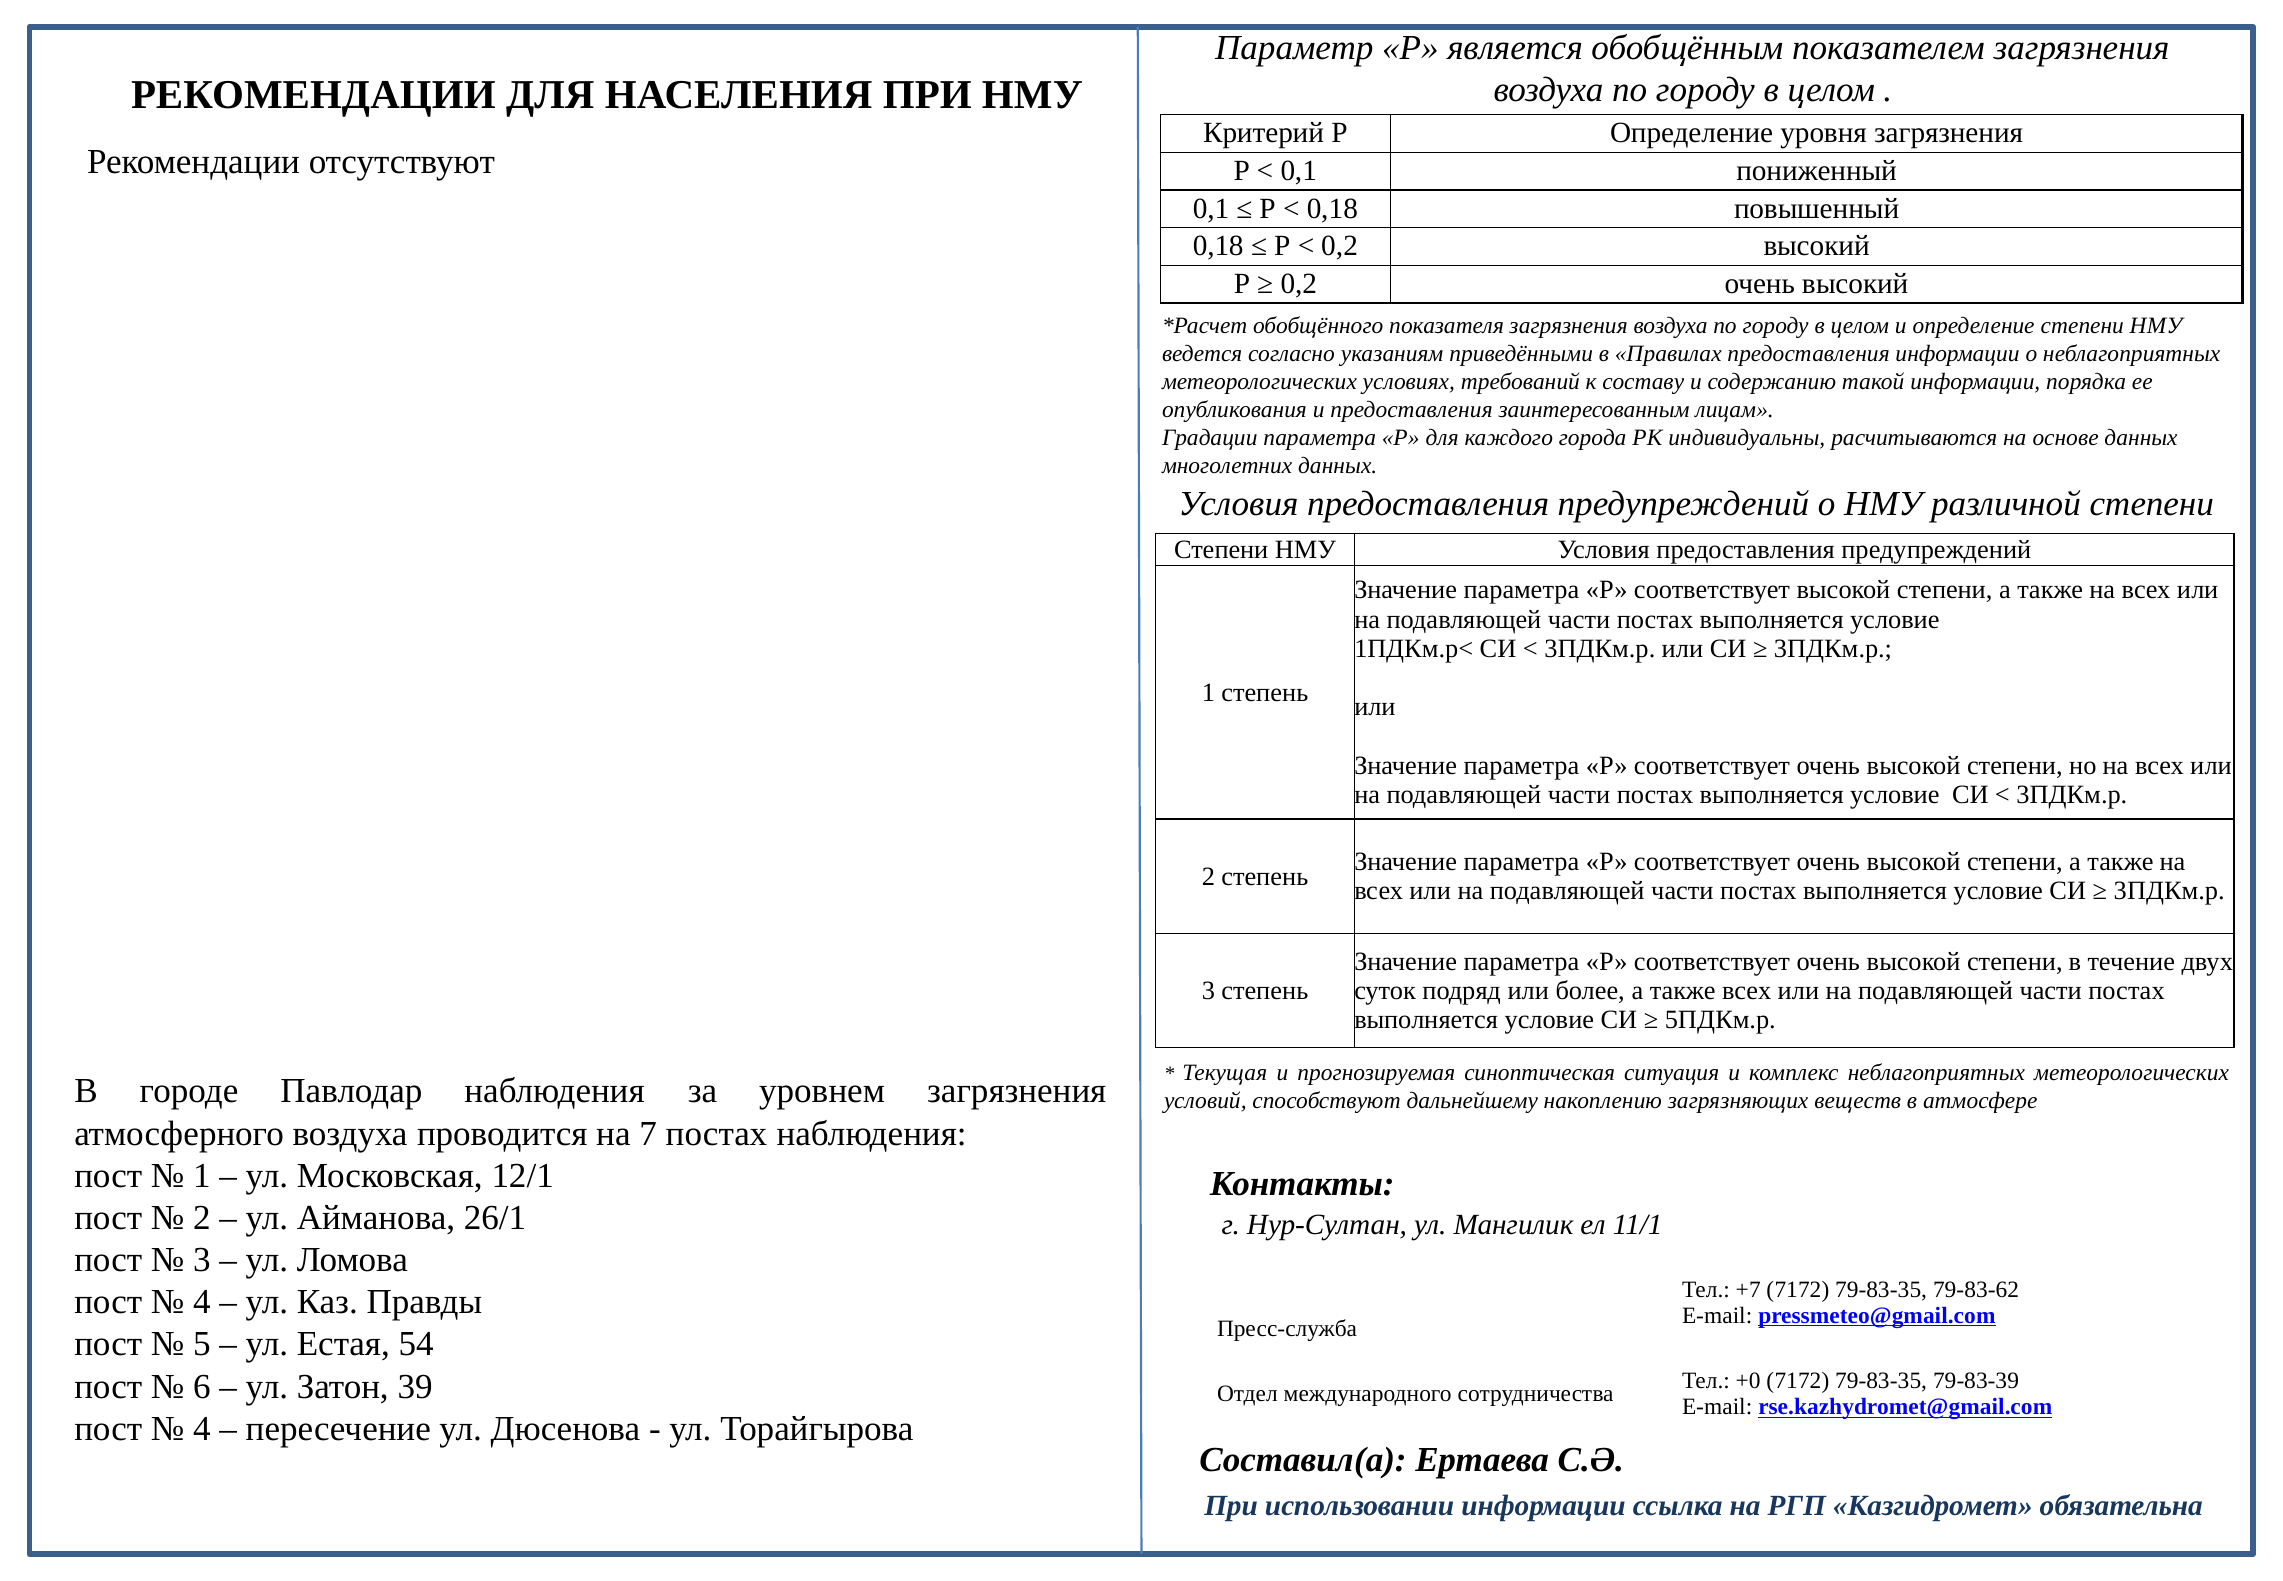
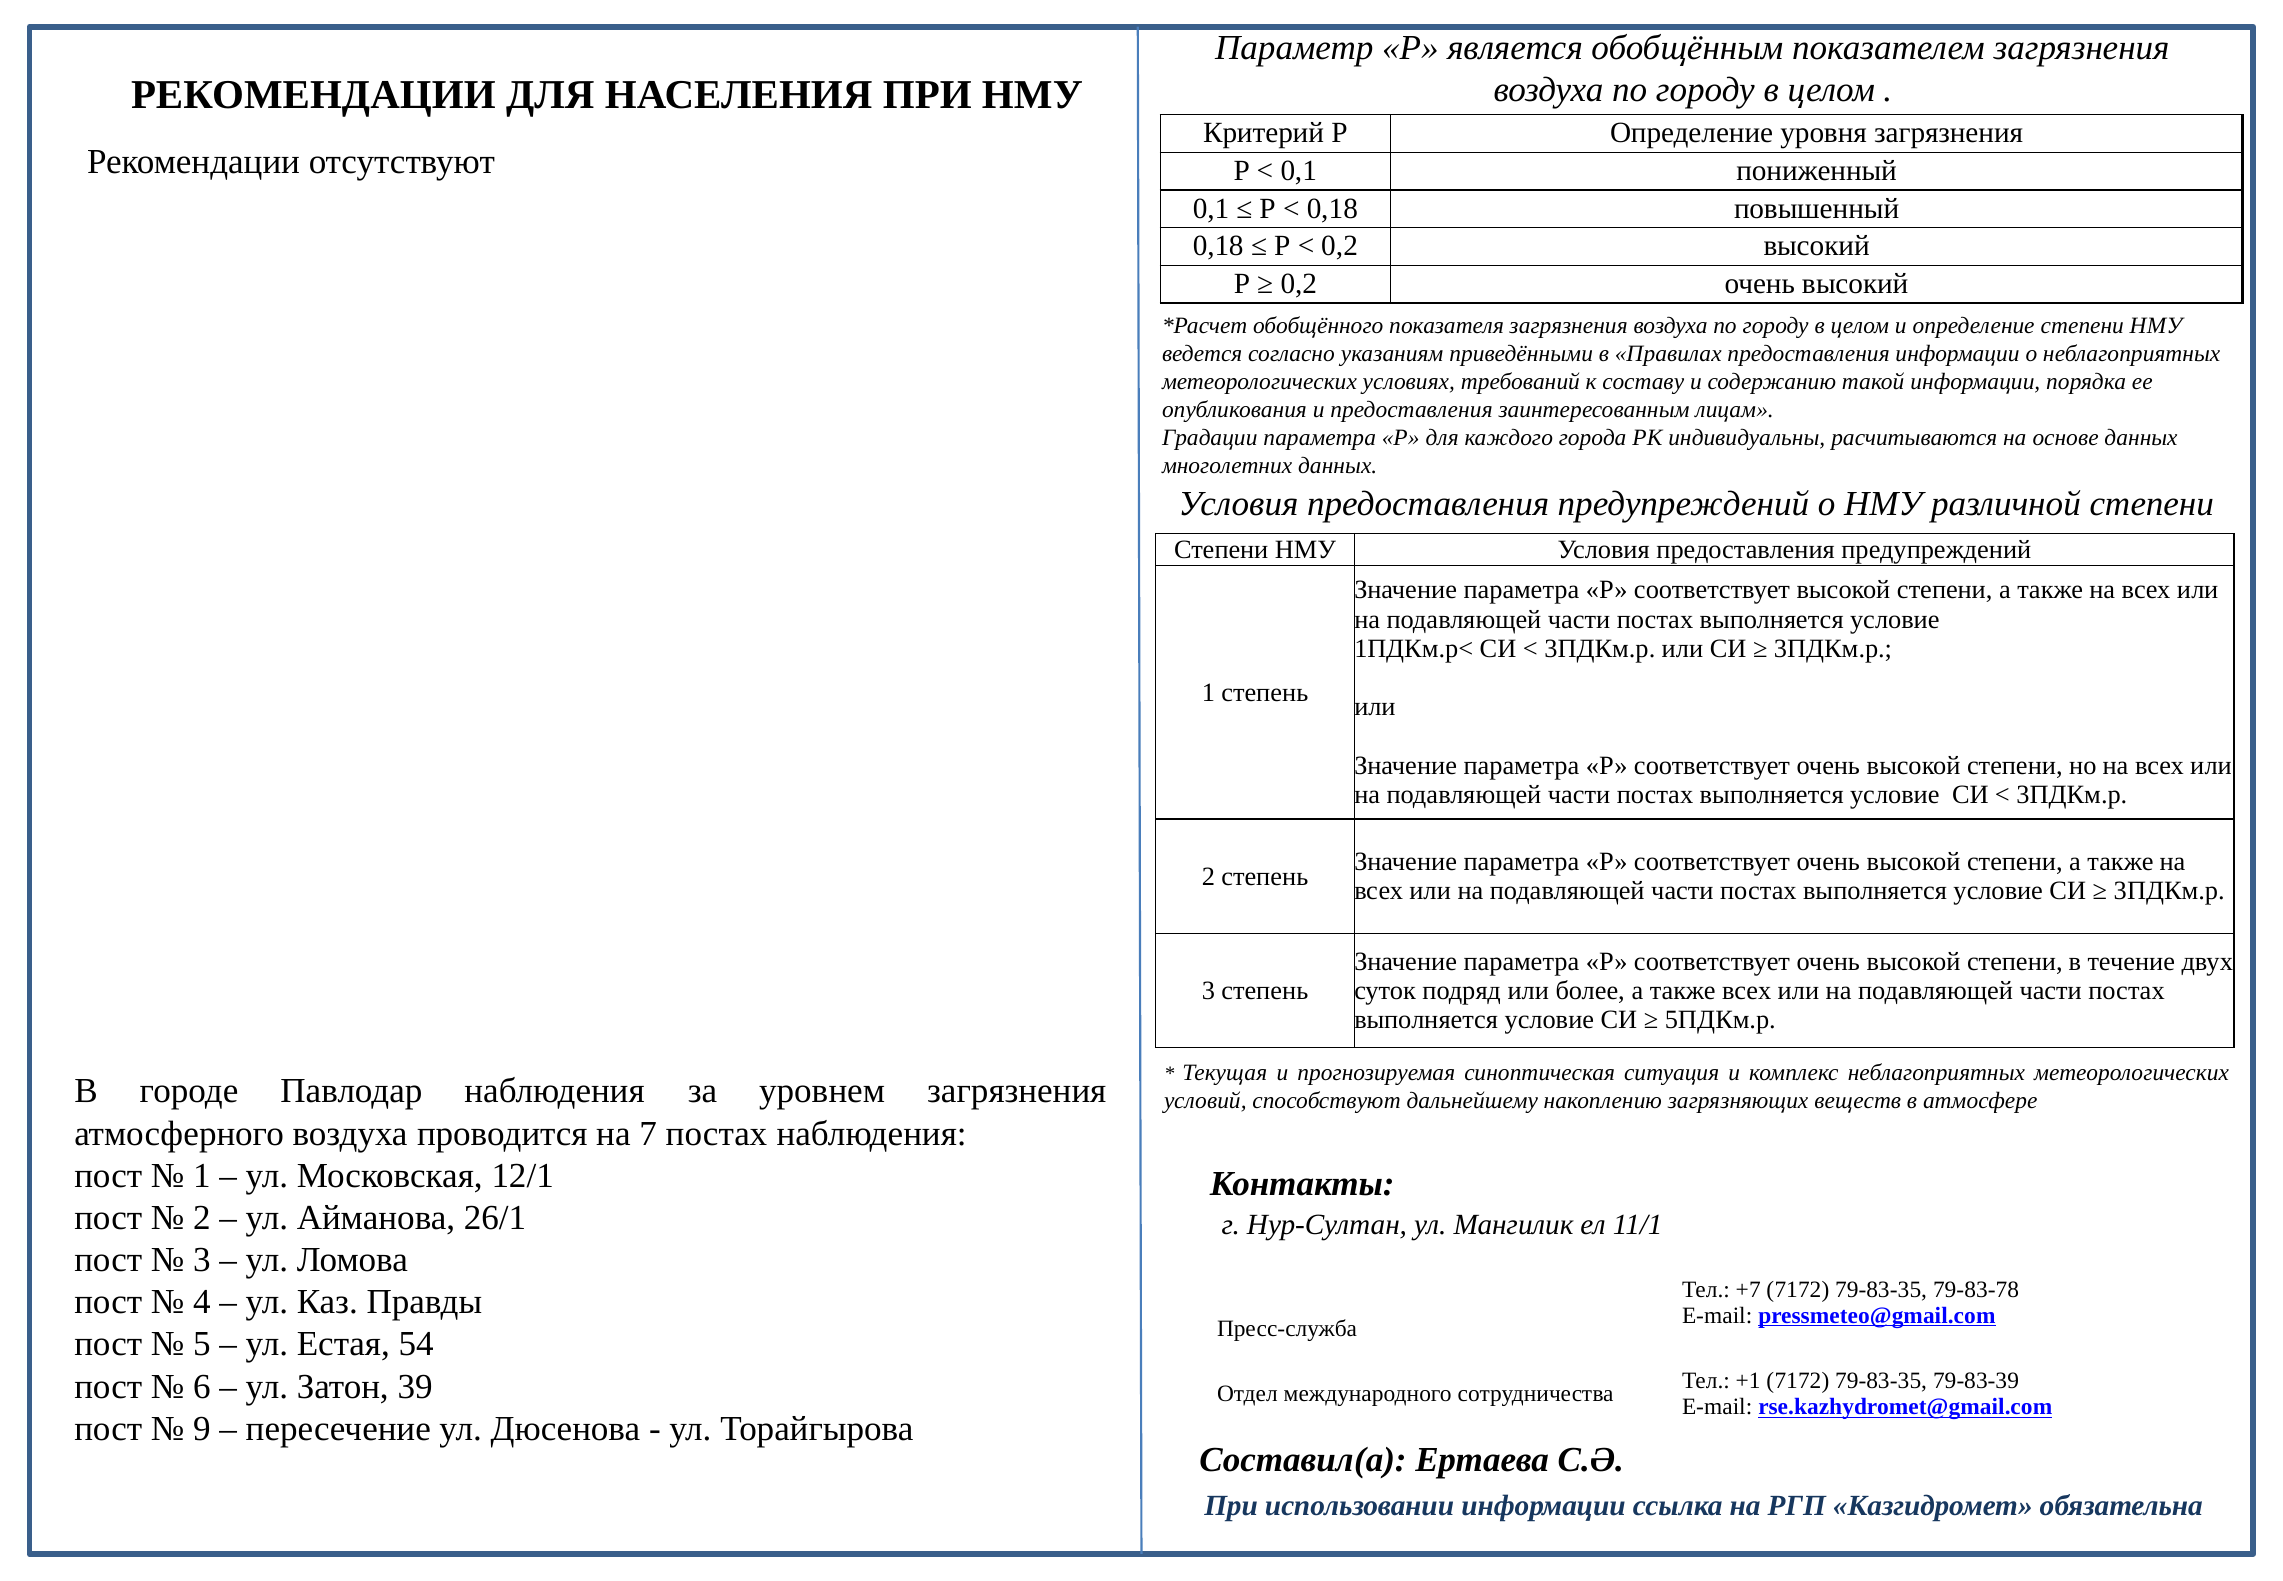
79-83-62: 79-83-62 -> 79-83-78
+0: +0 -> +1
4 at (202, 1428): 4 -> 9
